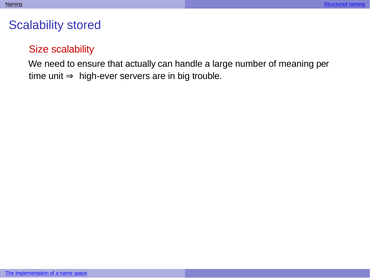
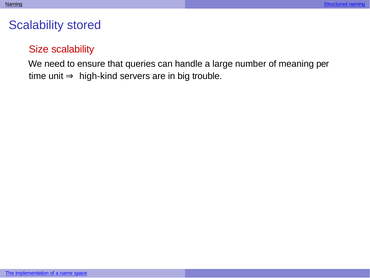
actually: actually -> queries
high-ever: high-ever -> high-kind
